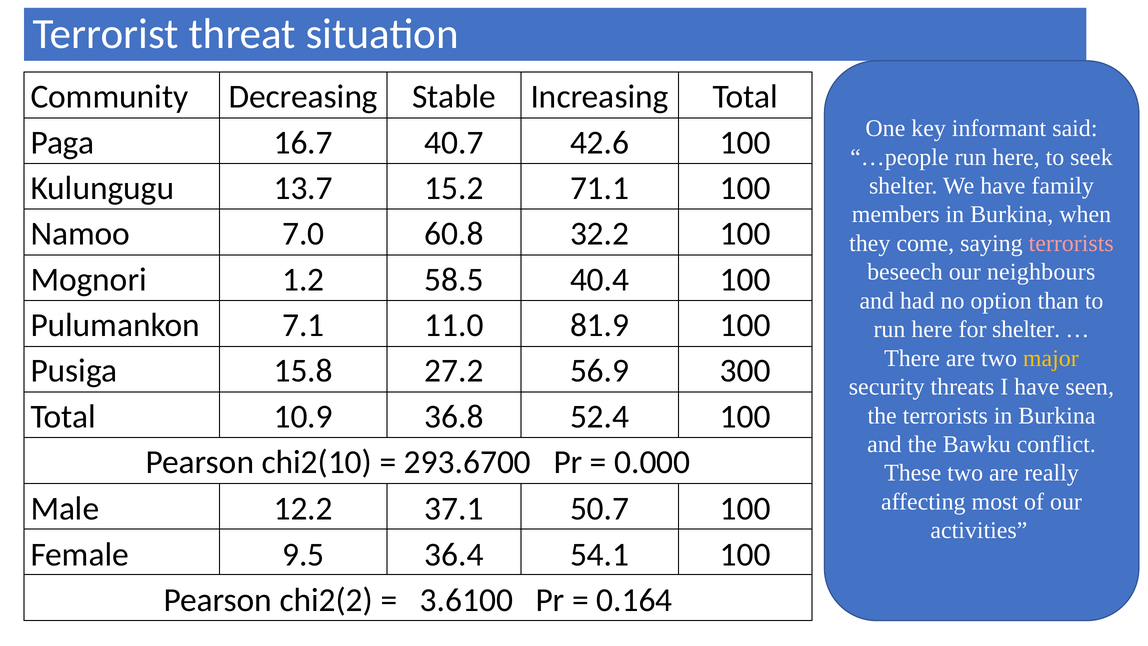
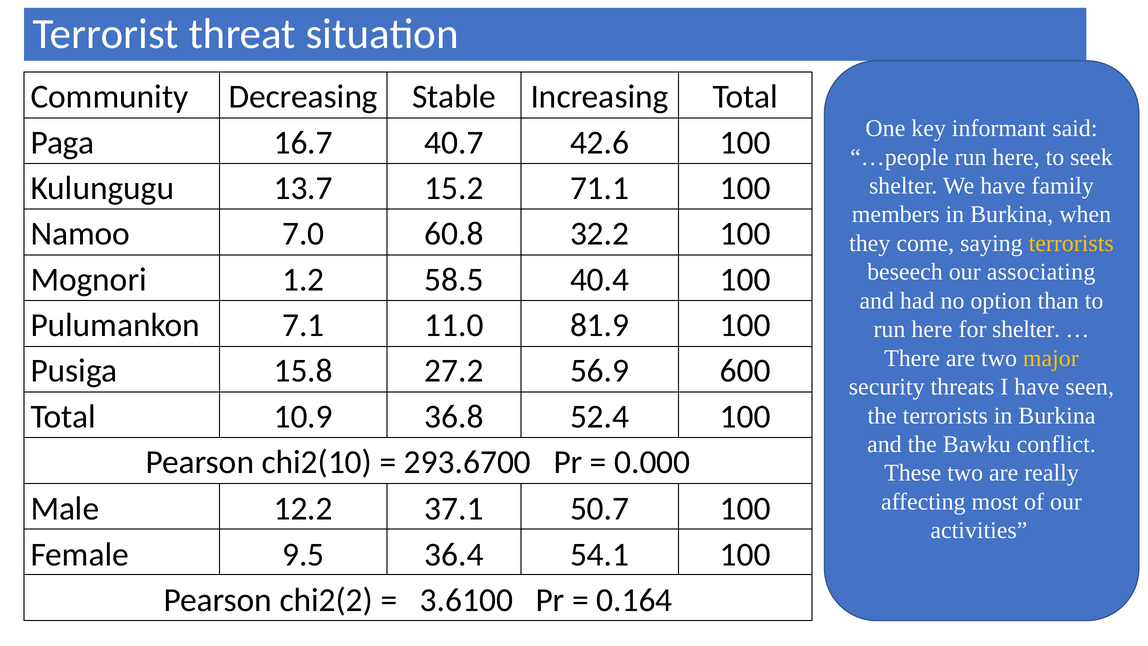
terrorists at (1071, 243) colour: pink -> yellow
neighbours: neighbours -> associating
300: 300 -> 600
